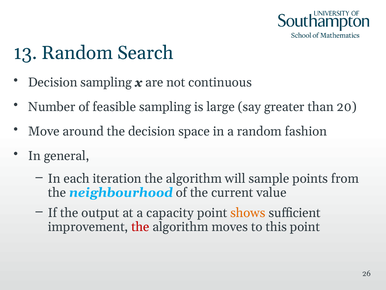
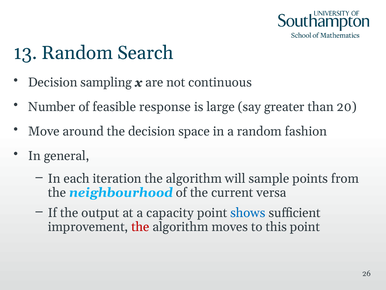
feasible sampling: sampling -> response
value: value -> versa
shows colour: orange -> blue
